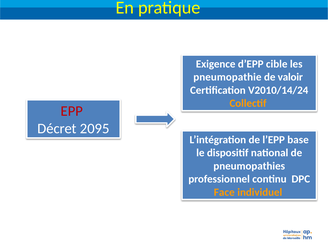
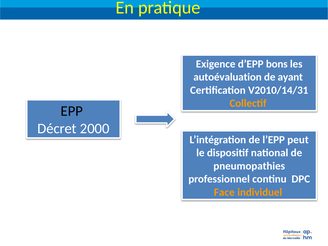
cible: cible -> bons
pneumopathie: pneumopathie -> autoévaluation
valoir: valoir -> ayant
V2010/14/24: V2010/14/24 -> V2010/14/31
EPP colour: red -> black
2095: 2095 -> 2000
base: base -> peut
